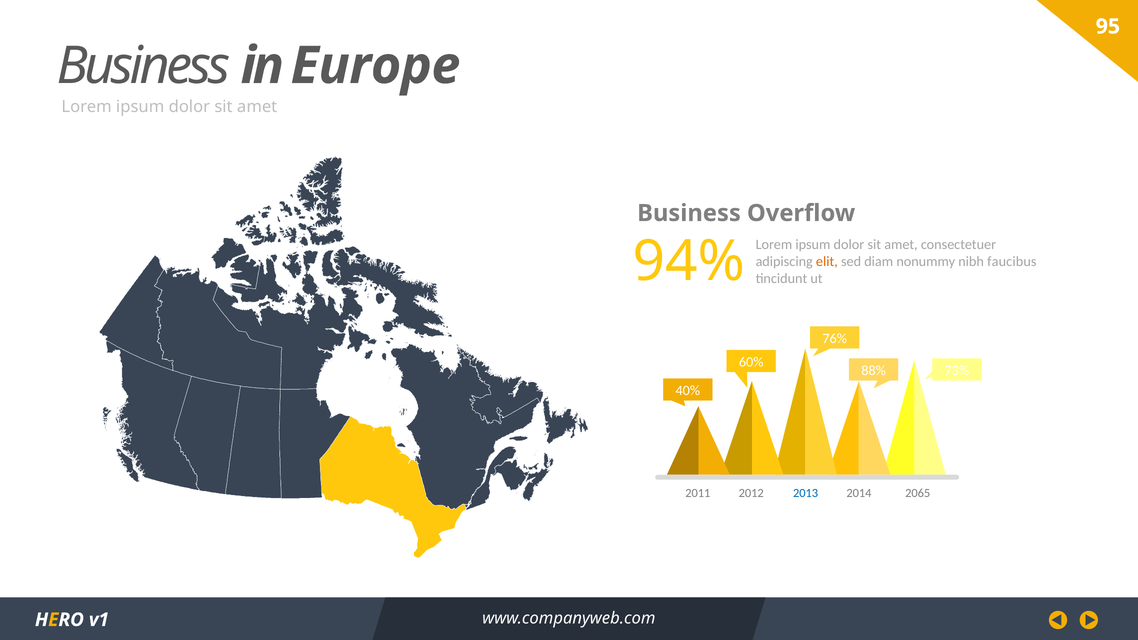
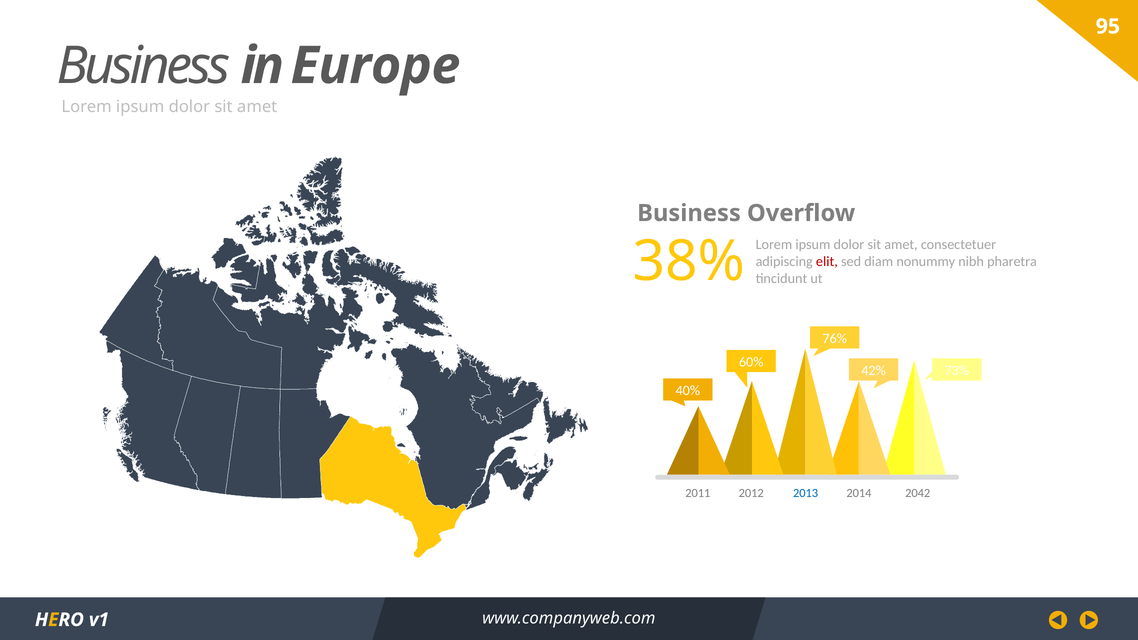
94%: 94% -> 38%
elit colour: orange -> red
faucibus: faucibus -> pharetra
88%: 88% -> 42%
2065: 2065 -> 2042
